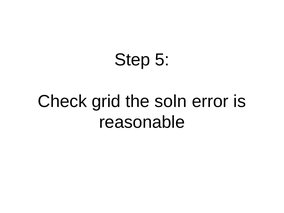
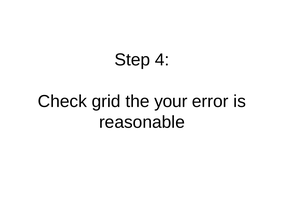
5: 5 -> 4
soln: soln -> your
